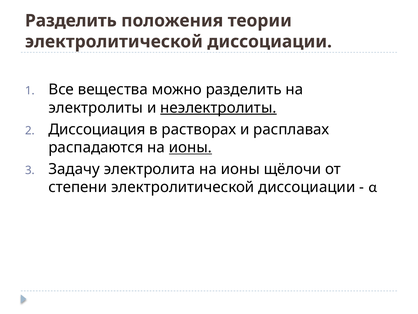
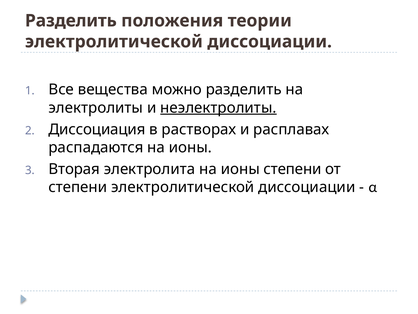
ионы at (190, 147) underline: present -> none
Задачу: Задачу -> Вторая
ионы щёлочи: щёлочи -> степени
